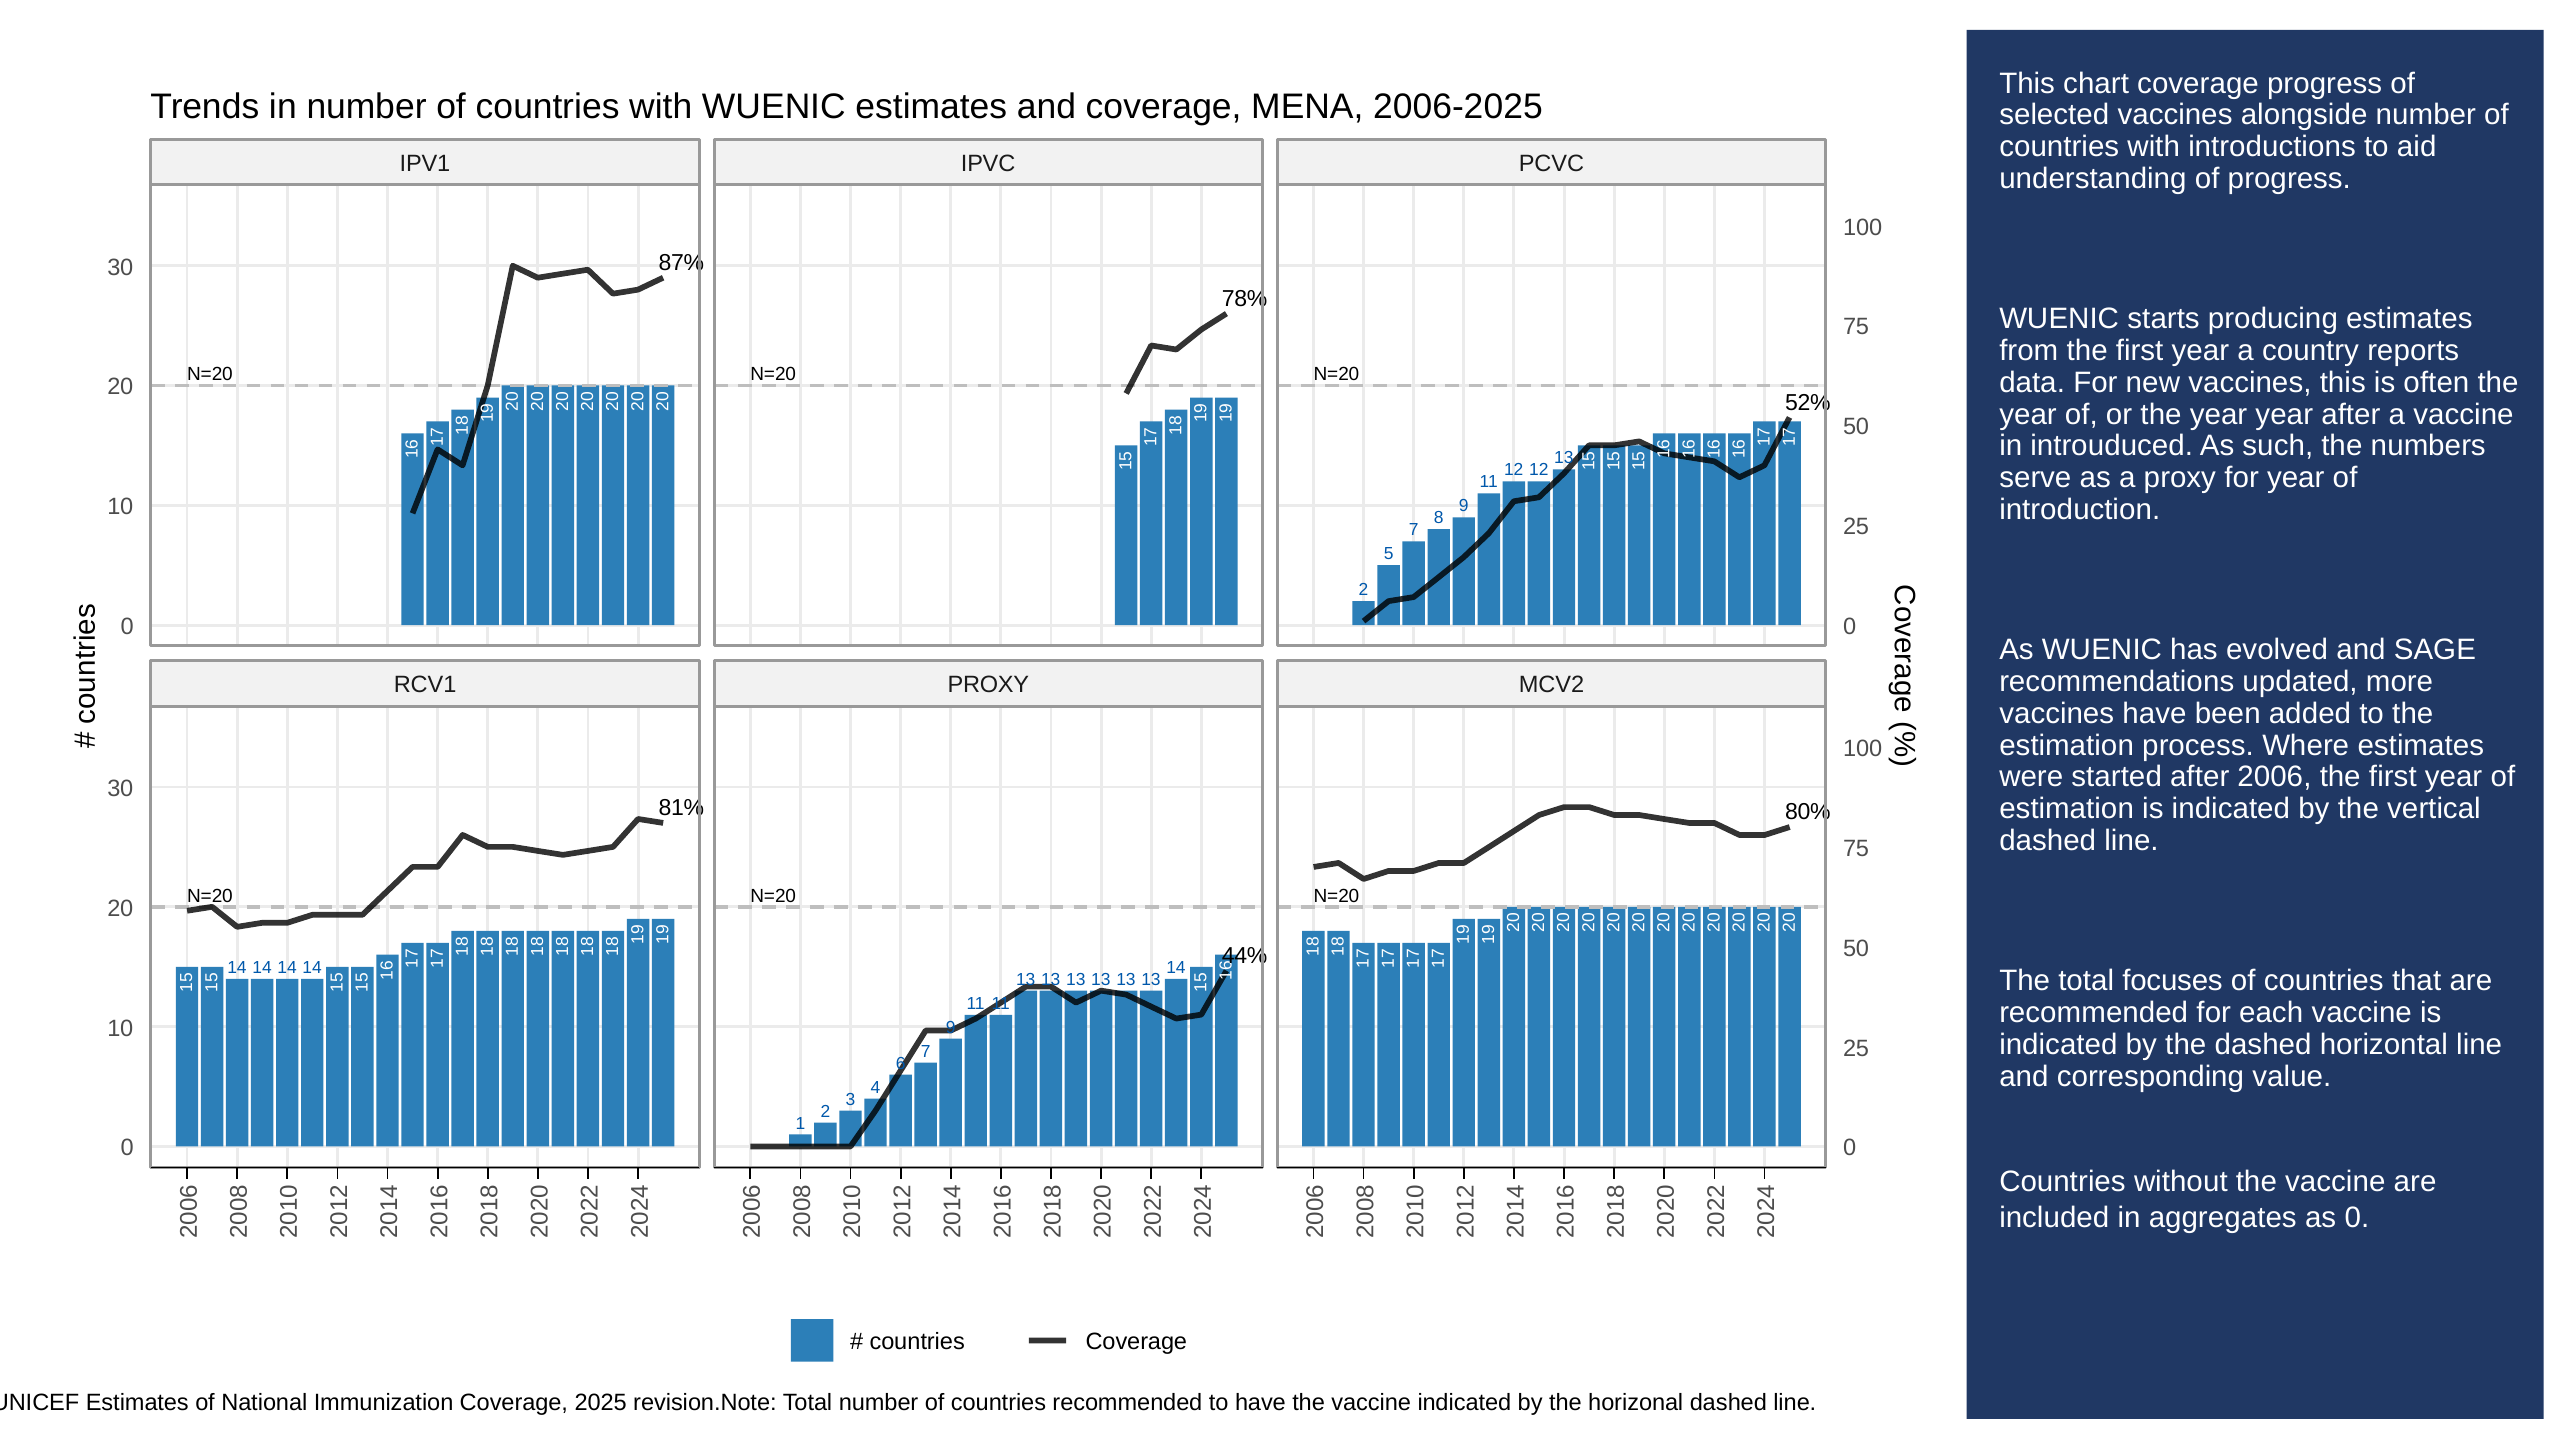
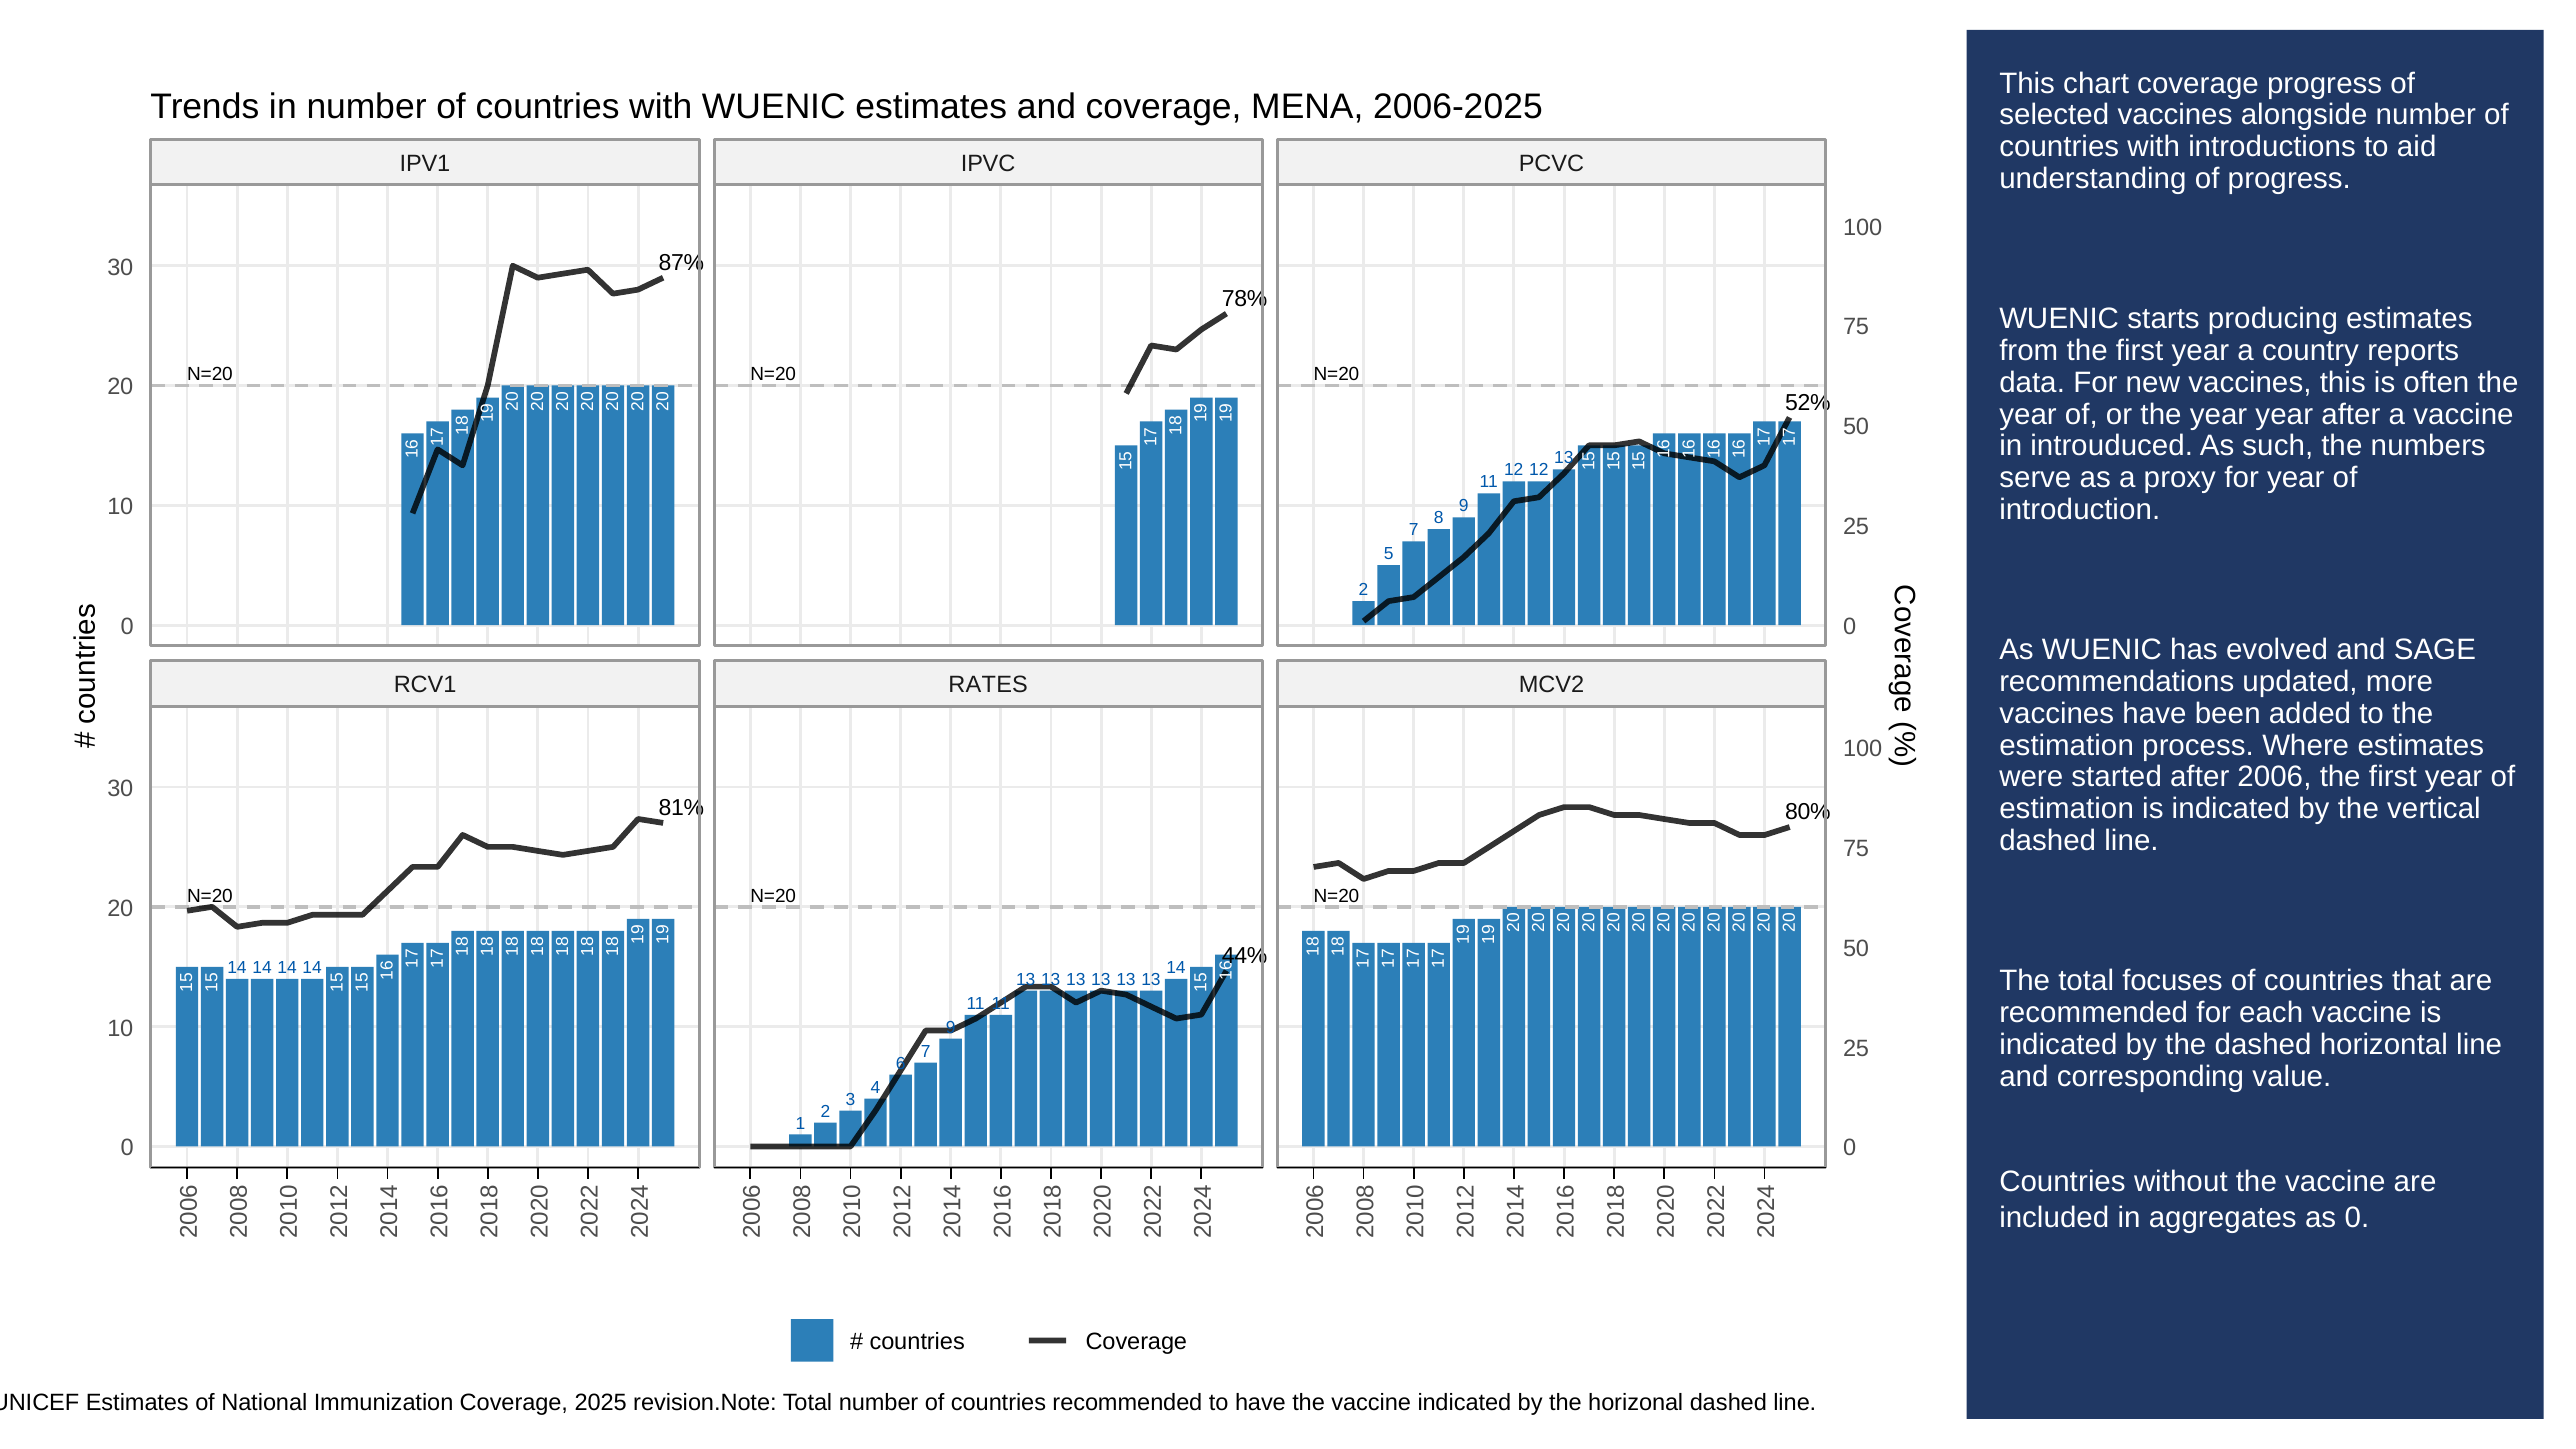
RCV1 PROXY: PROXY -> RATES
